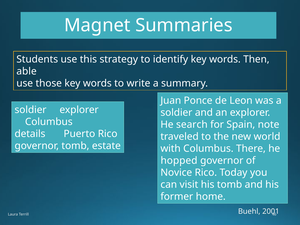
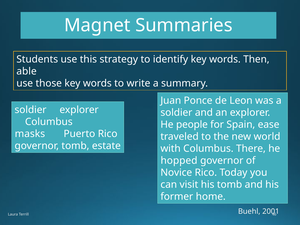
search: search -> people
note: note -> ease
details: details -> masks
